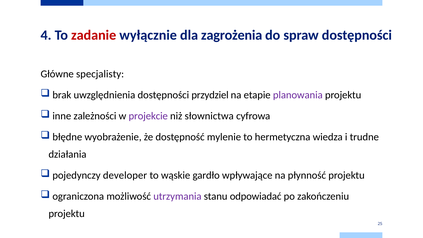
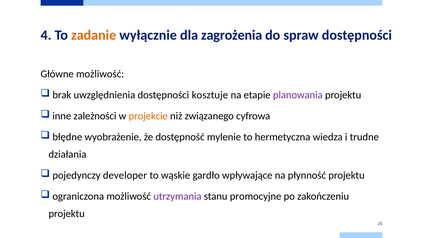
zadanie colour: red -> orange
Główne specjalisty: specjalisty -> możliwość
przydziel: przydziel -> kosztuje
projekcie colour: purple -> orange
słownictwa: słownictwa -> związanego
odpowiadać: odpowiadać -> promocyjne
